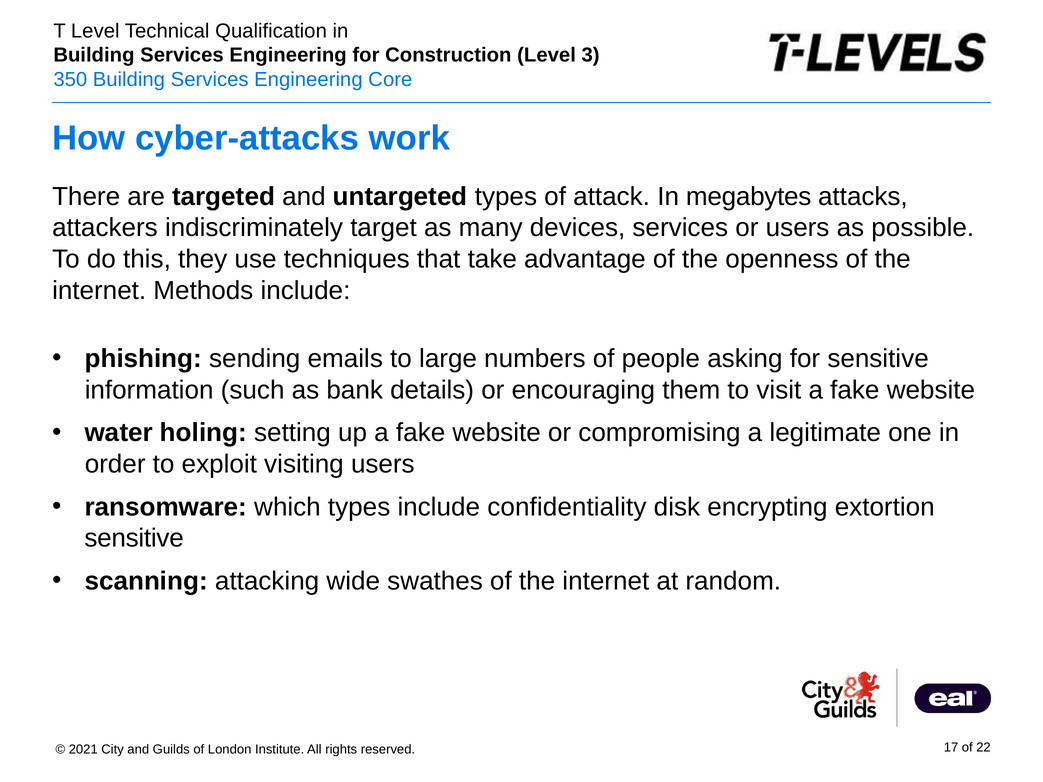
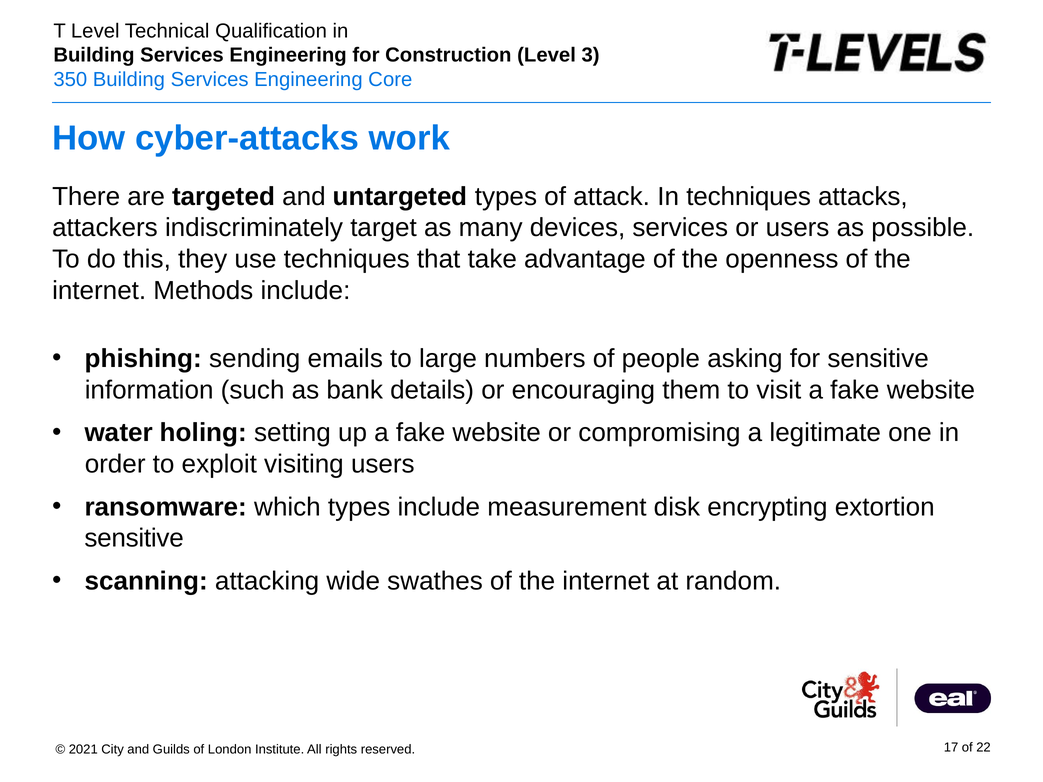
In megabytes: megabytes -> techniques
confidentiality: confidentiality -> measurement
